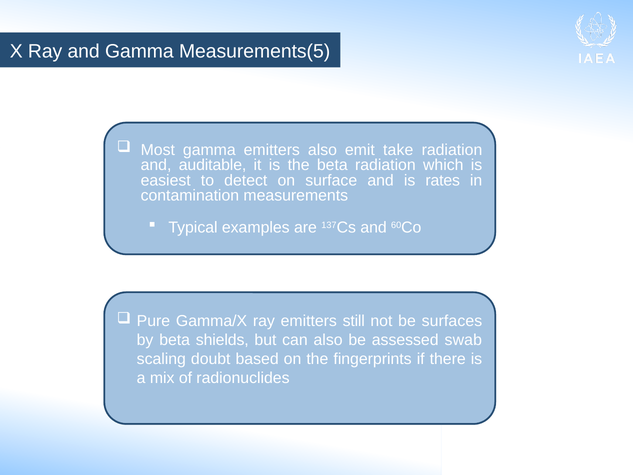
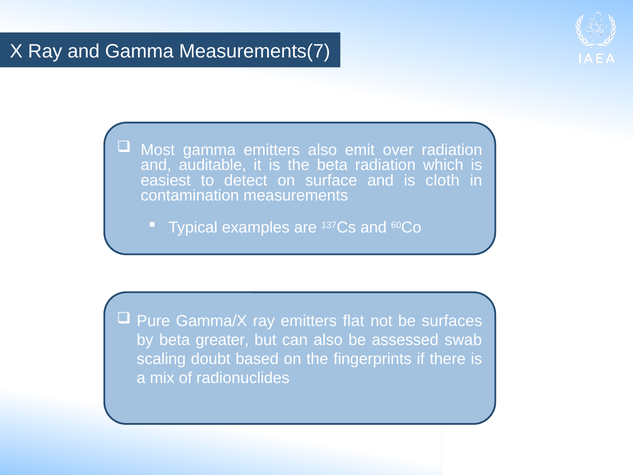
Measurements(5: Measurements(5 -> Measurements(7
take: take -> over
rates: rates -> cloth
still: still -> flat
shields: shields -> greater
